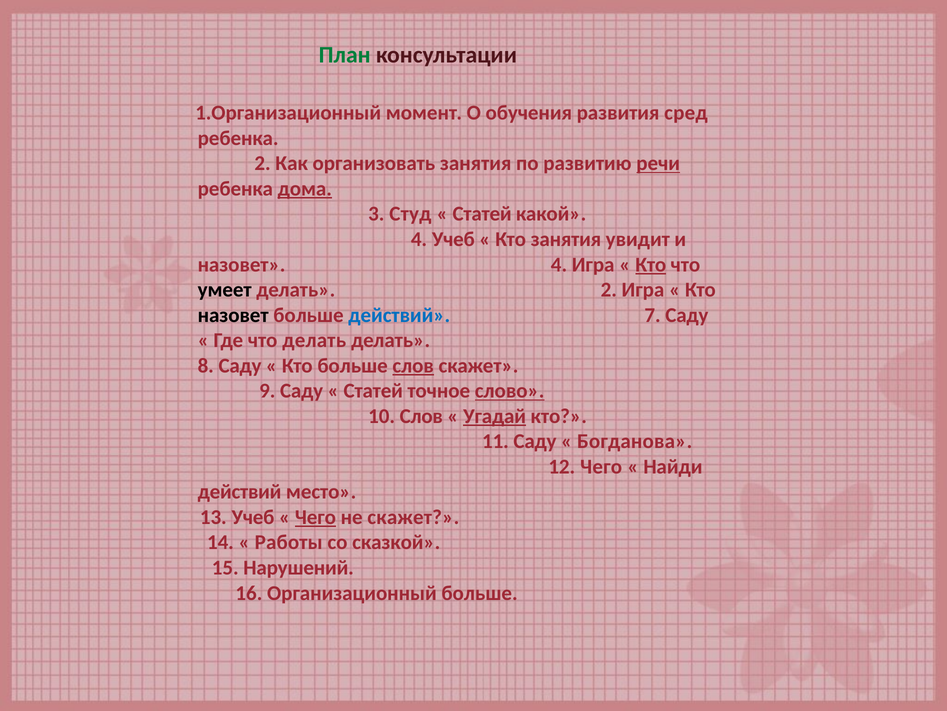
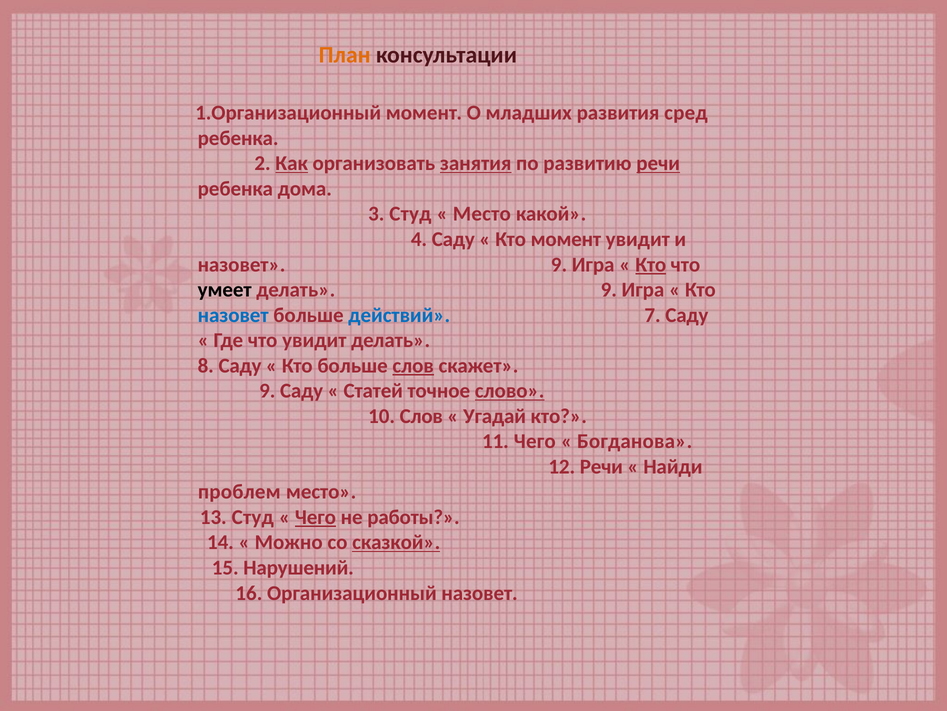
План colour: green -> orange
обучения: обучения -> младших
Как underline: none -> present
занятия at (476, 163) underline: none -> present
дома underline: present -> none
Статей at (482, 214): Статей -> Место
4 Учеб: Учеб -> Саду
Кто занятия: занятия -> момент
назовет 4: 4 -> 9
делать 2: 2 -> 9
назовет at (233, 315) colour: black -> blue
что делать: делать -> увидит
Угадай underline: present -> none
11 Саду: Саду -> Чего
12 Чего: Чего -> Речи
действий at (240, 491): действий -> проблем
13 Учеб: Учеб -> Студ
не скажет: скажет -> работы
Работы: Работы -> Можно
сказкой underline: none -> present
Организационный больше: больше -> назовет
